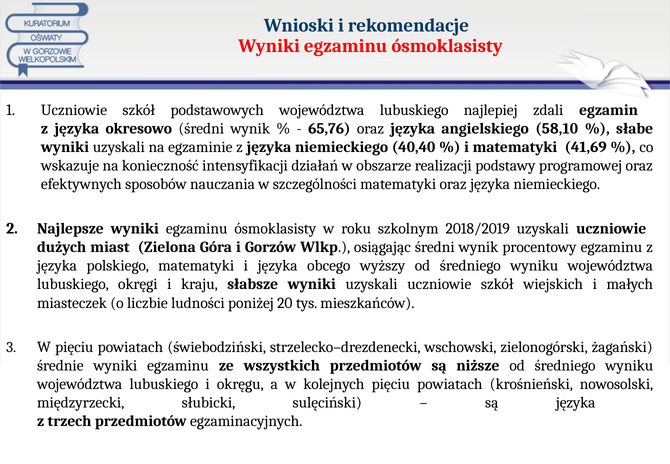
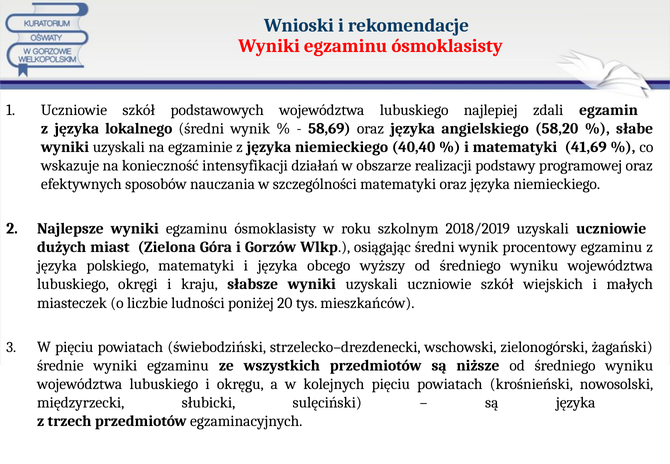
okresowo: okresowo -> lokalnego
65,76: 65,76 -> 58,69
58,10: 58,10 -> 58,20
